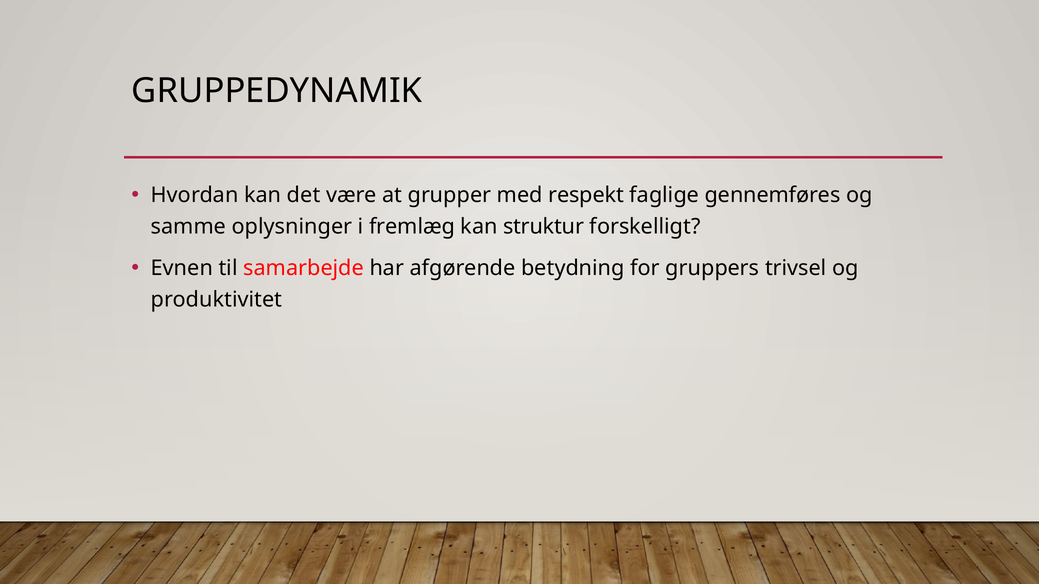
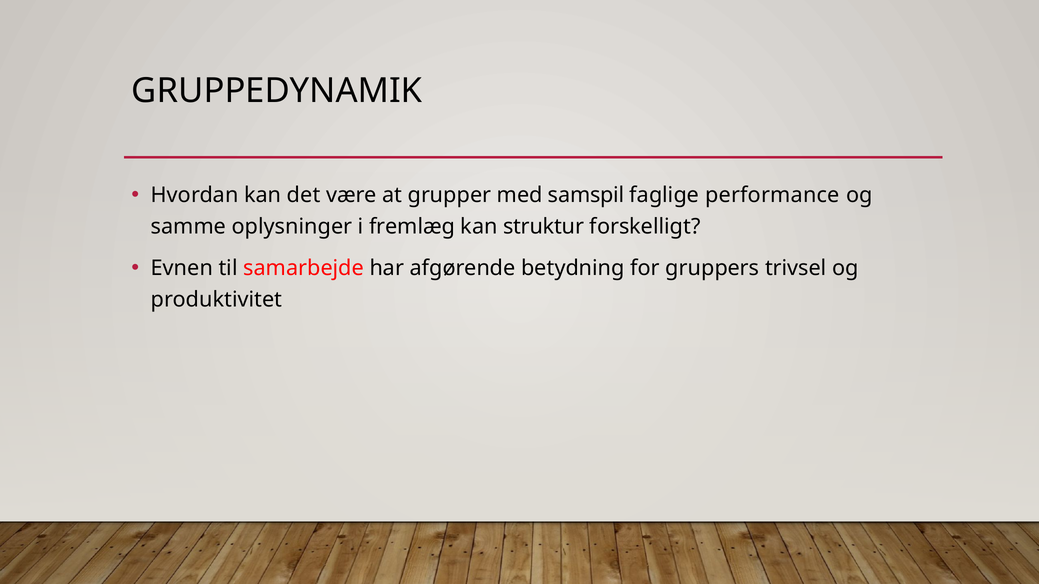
respekt: respekt -> samspil
gennemføres: gennemføres -> performance
